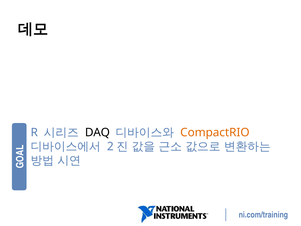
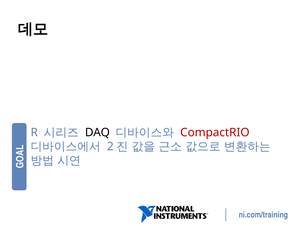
CompactRIO colour: orange -> red
